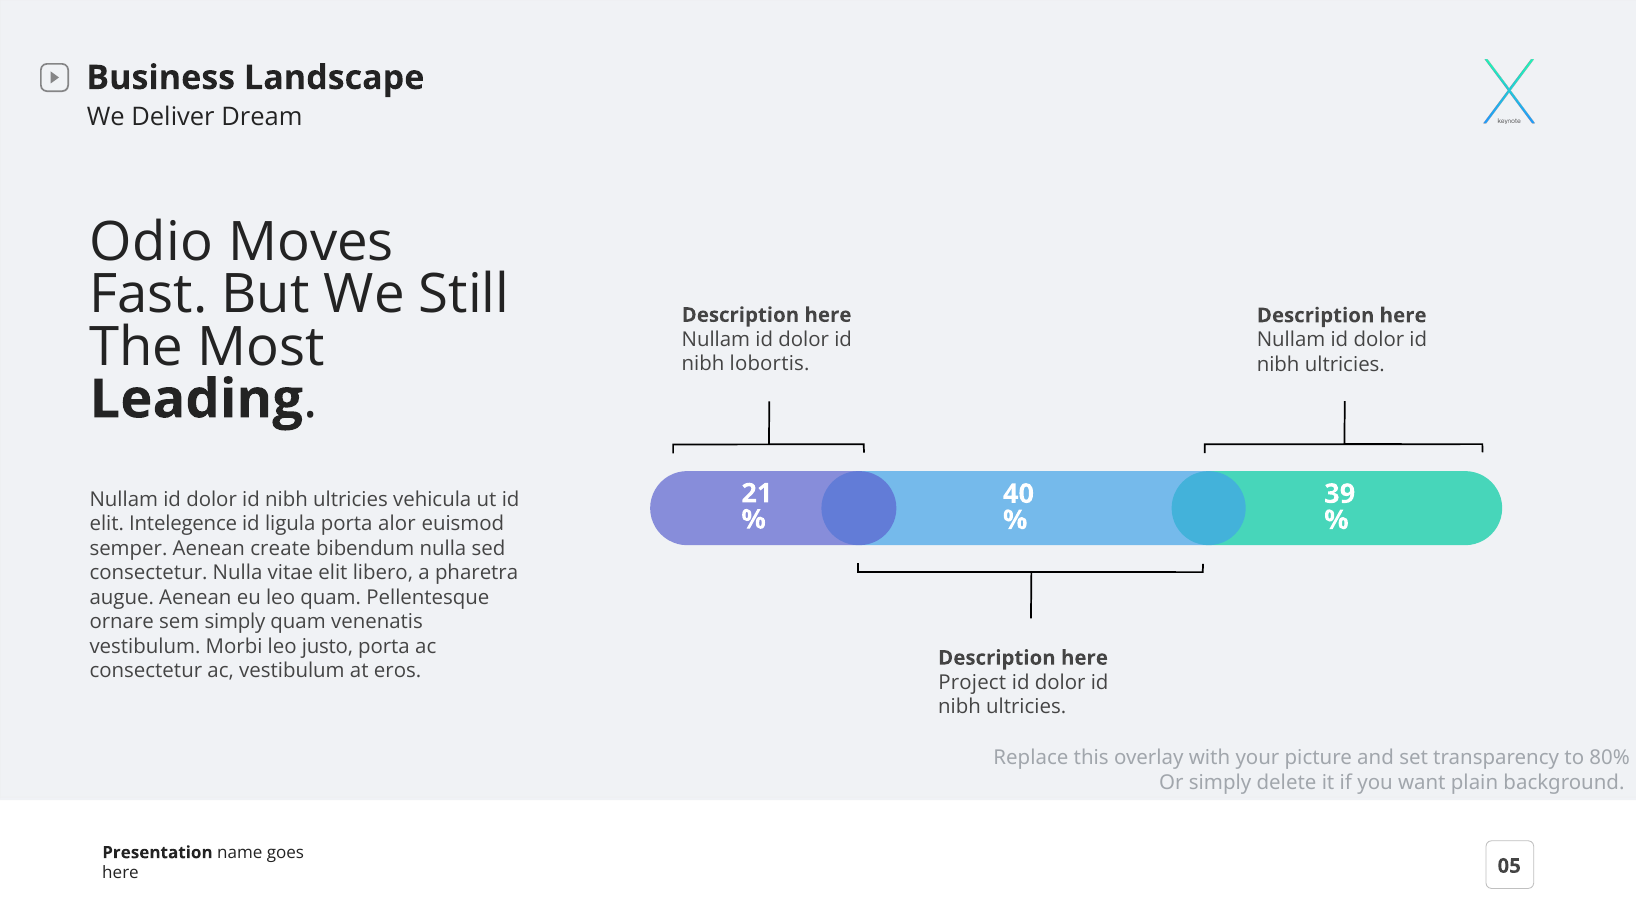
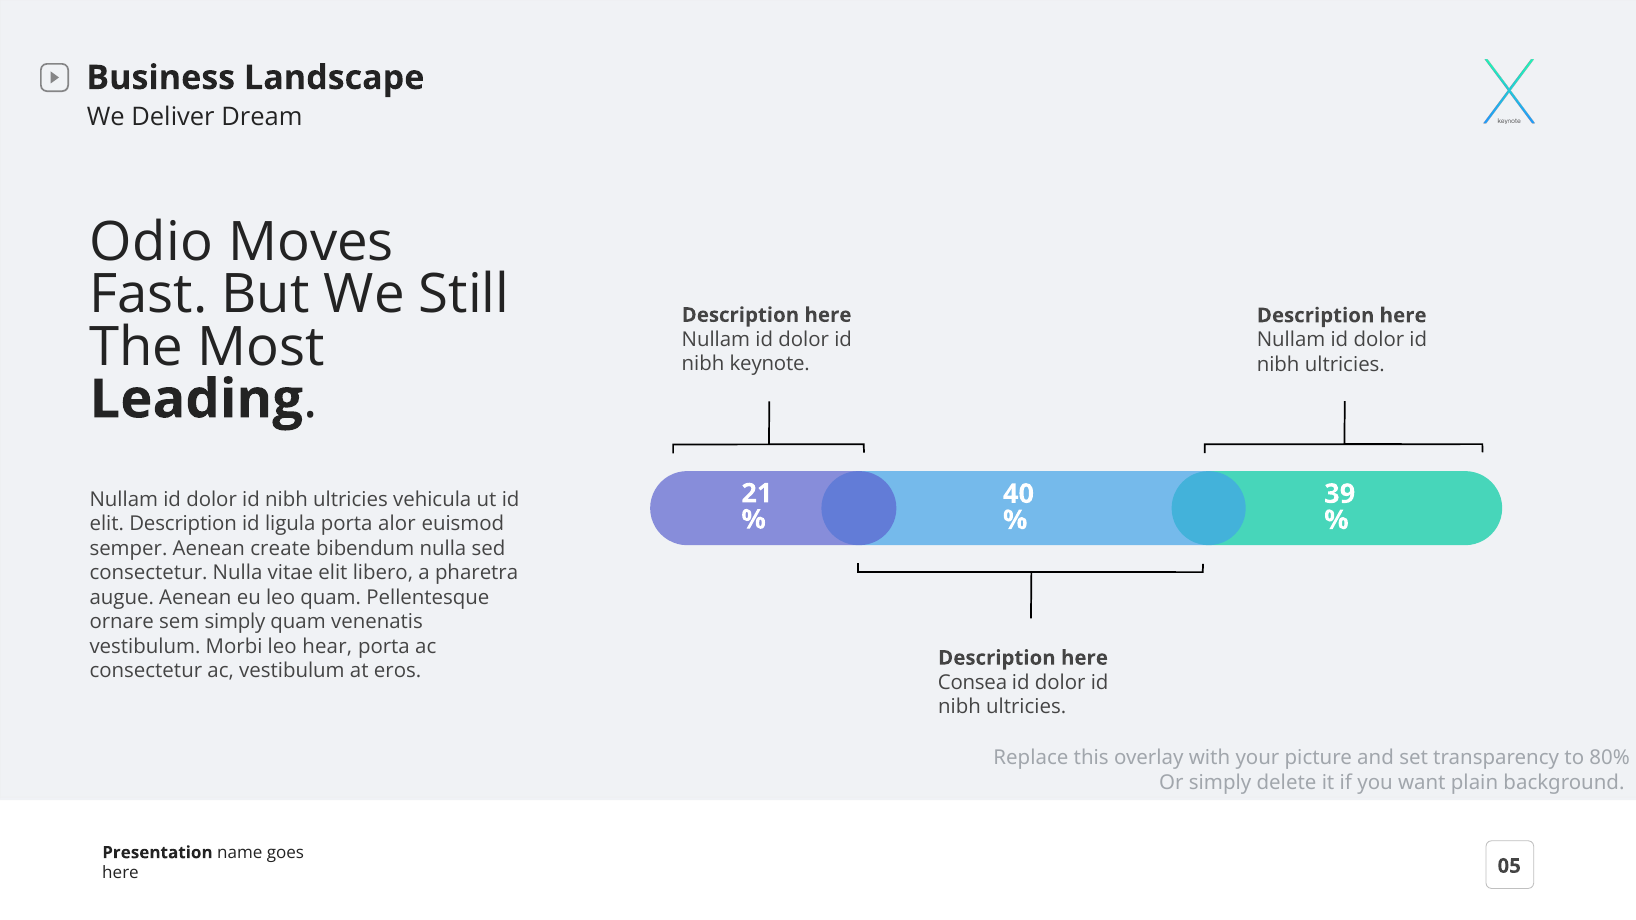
lobortis: lobortis -> keynote
elit Intelegence: Intelegence -> Description
justo: justo -> hear
Project: Project -> Consea
